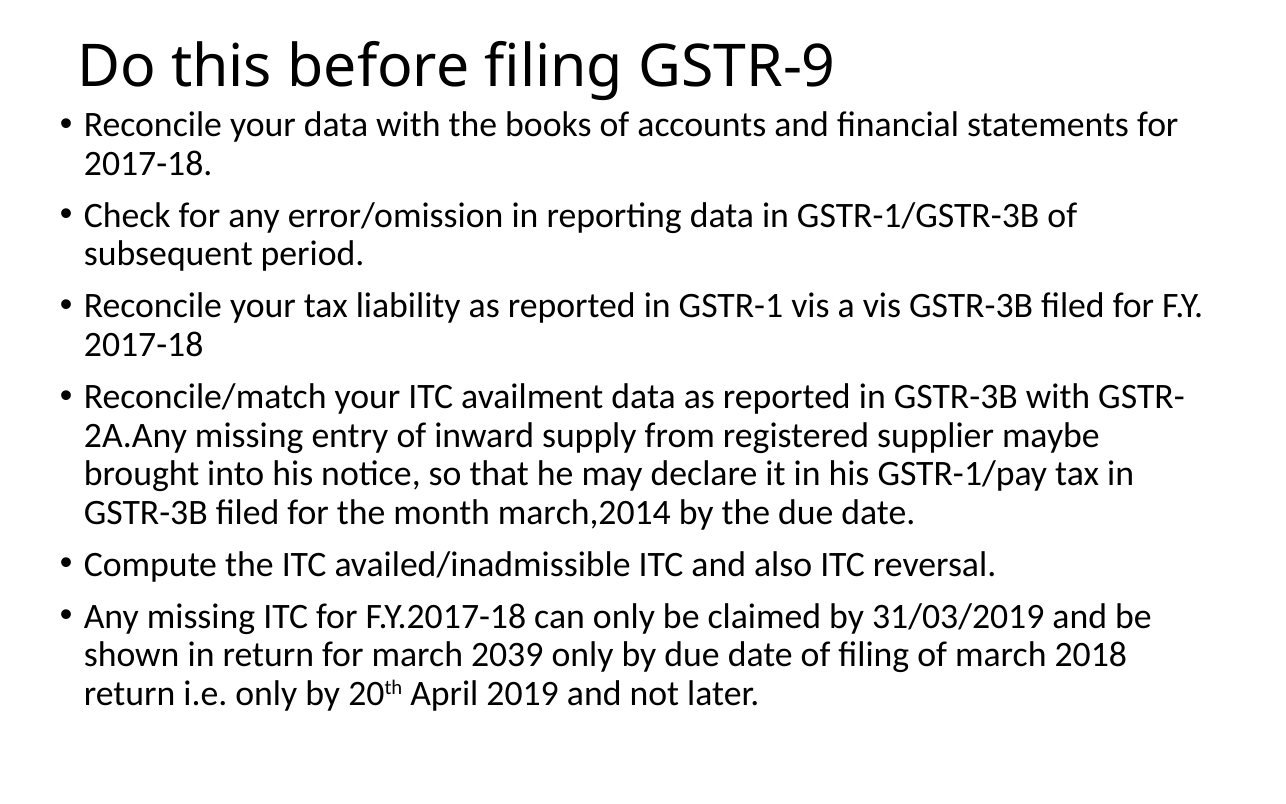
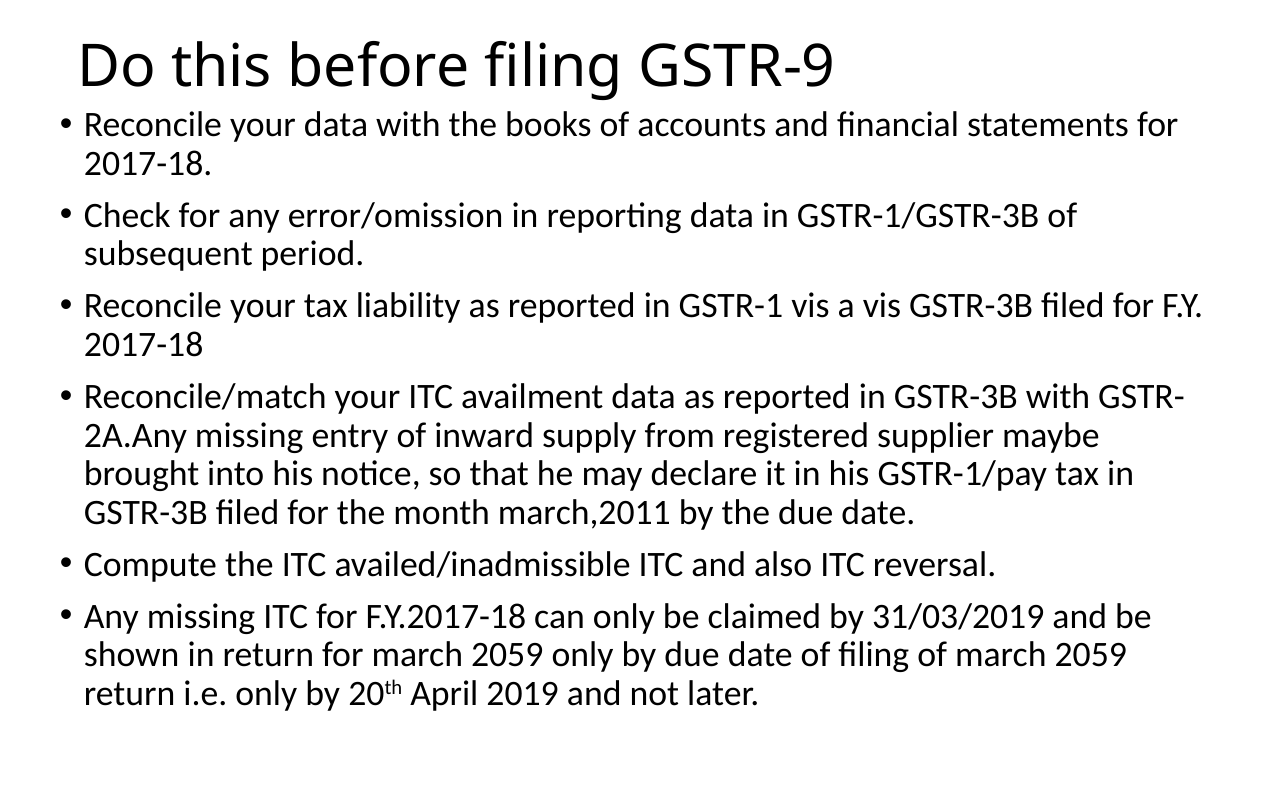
march,2014: march,2014 -> march,2011
for march 2039: 2039 -> 2059
of march 2018: 2018 -> 2059
